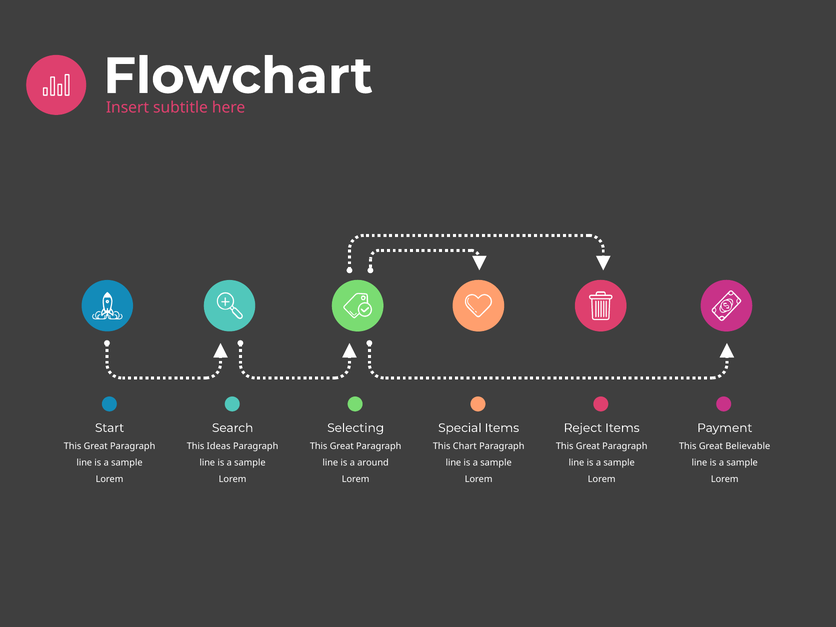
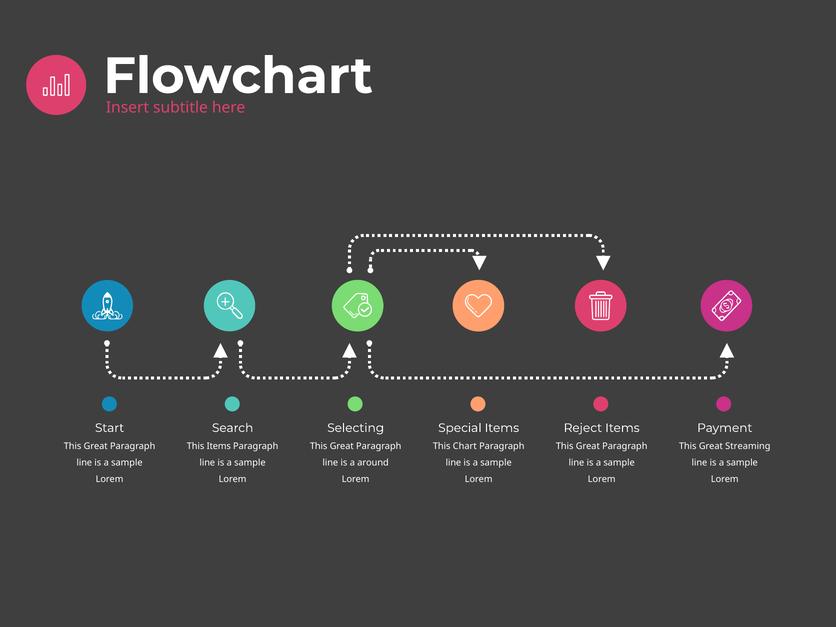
This Ideas: Ideas -> Items
Believable: Believable -> Streaming
